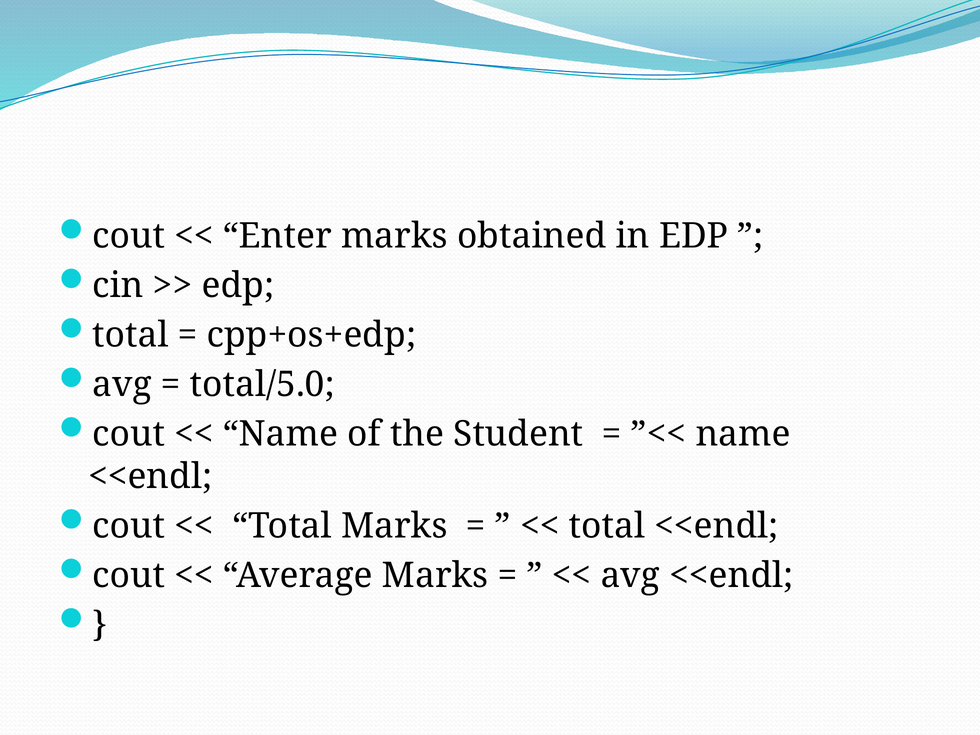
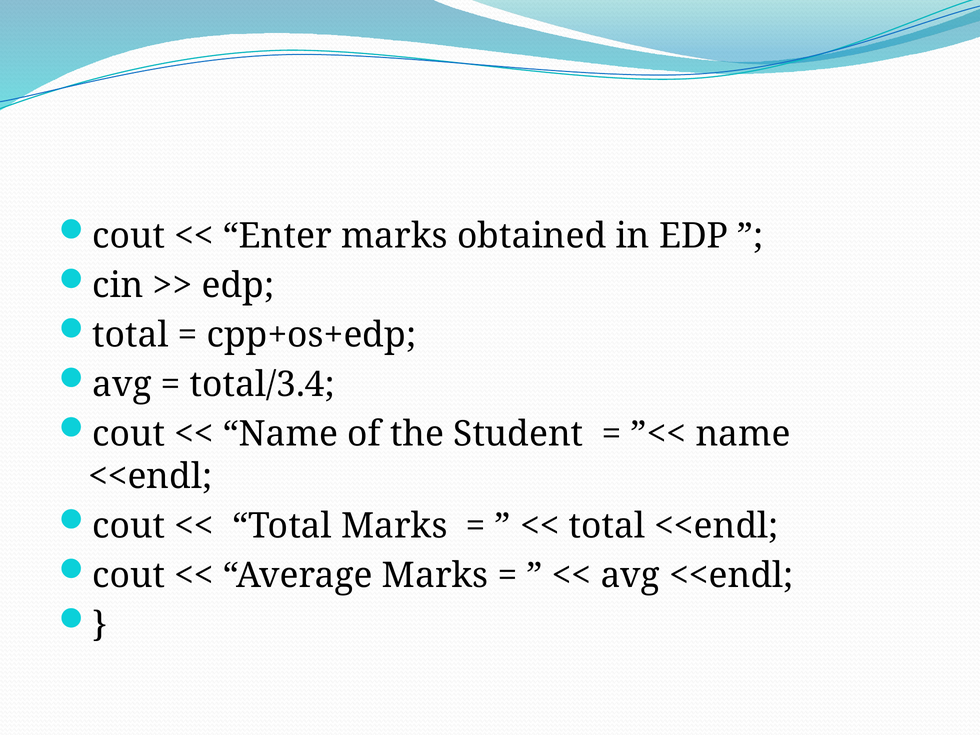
total/5.0: total/5.0 -> total/3.4
